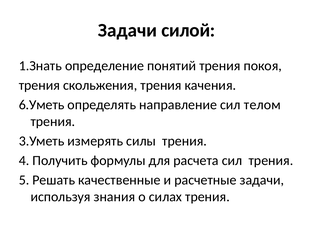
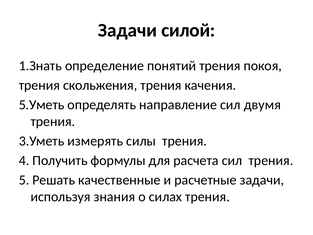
6.Уметь: 6.Уметь -> 5.Уметь
телом: телом -> двумя
